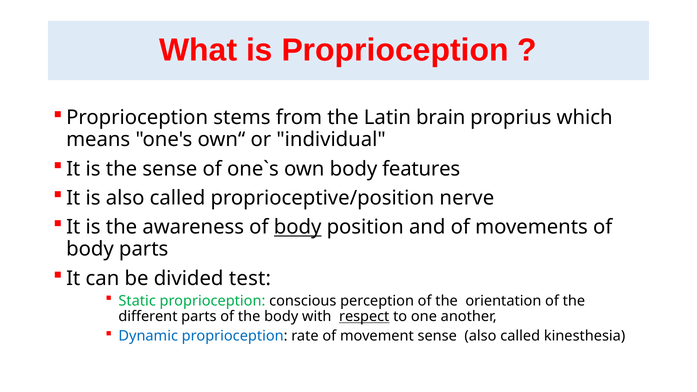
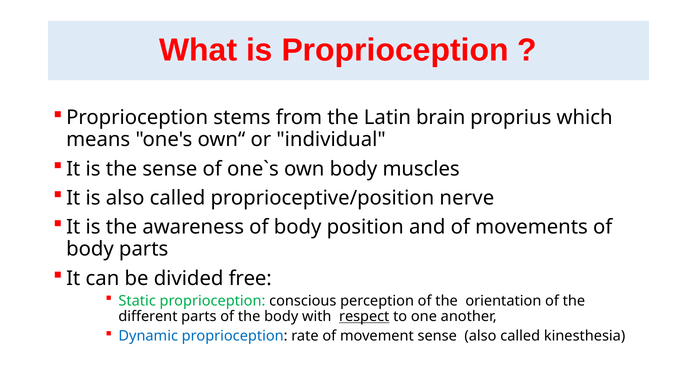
features: features -> muscles
body at (298, 227) underline: present -> none
test: test -> free
